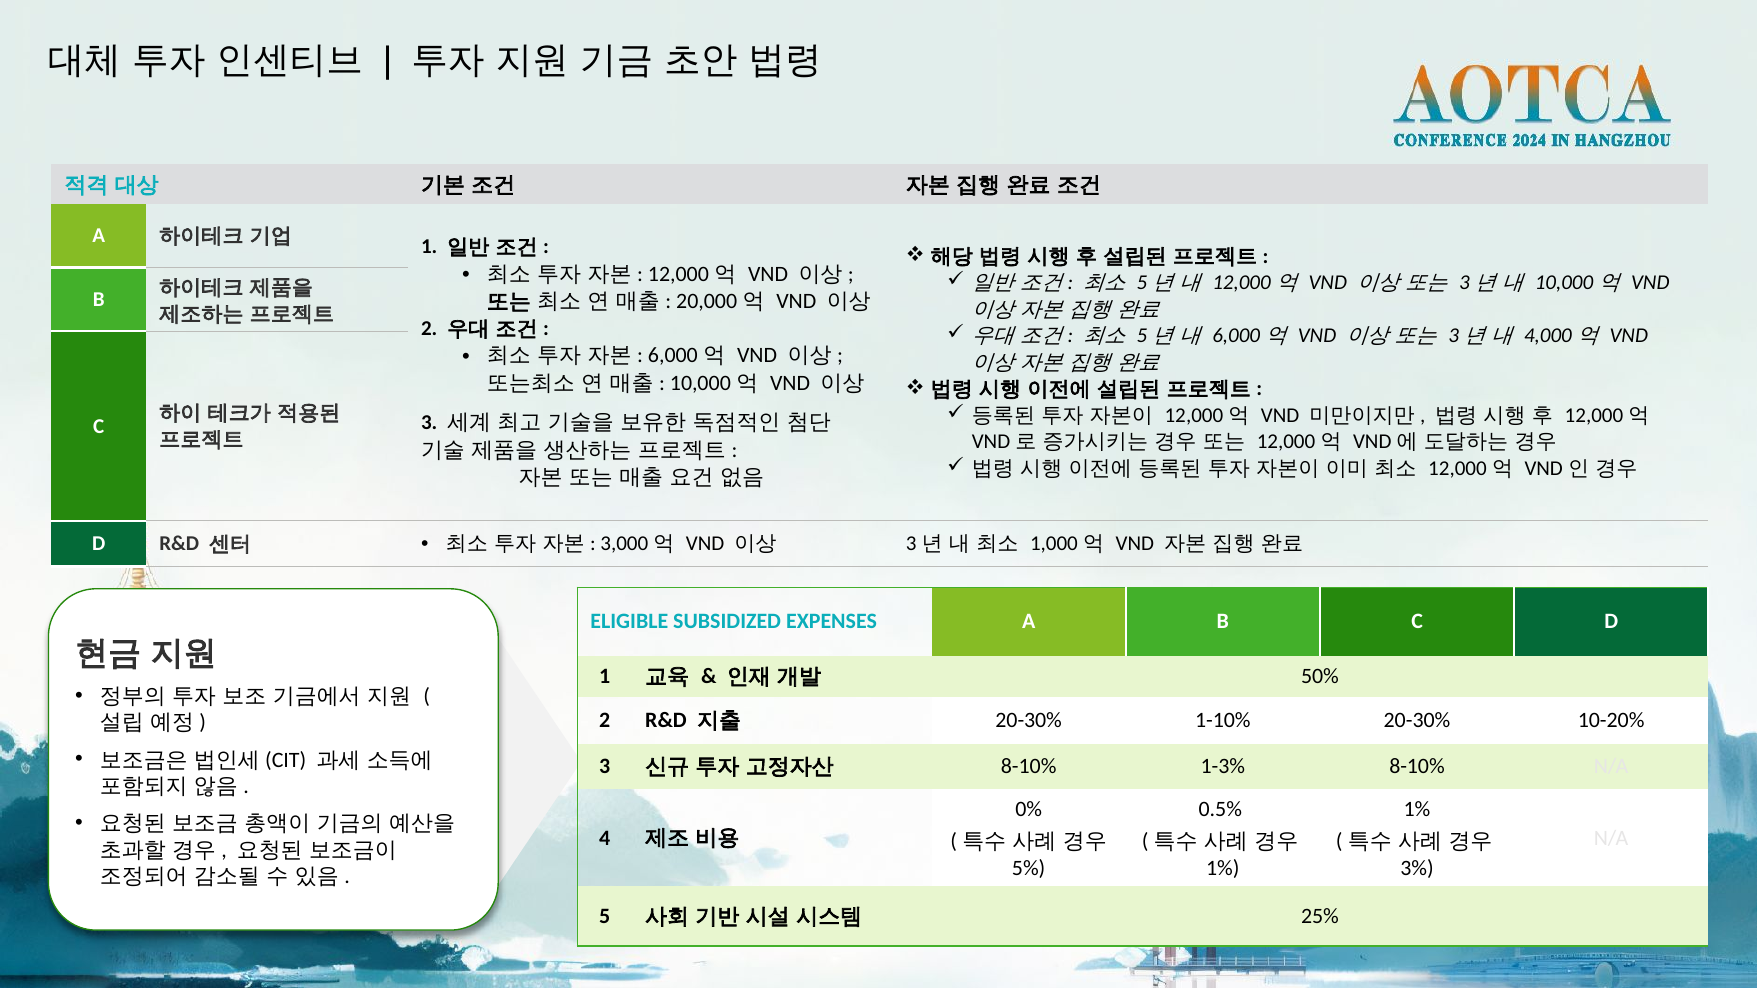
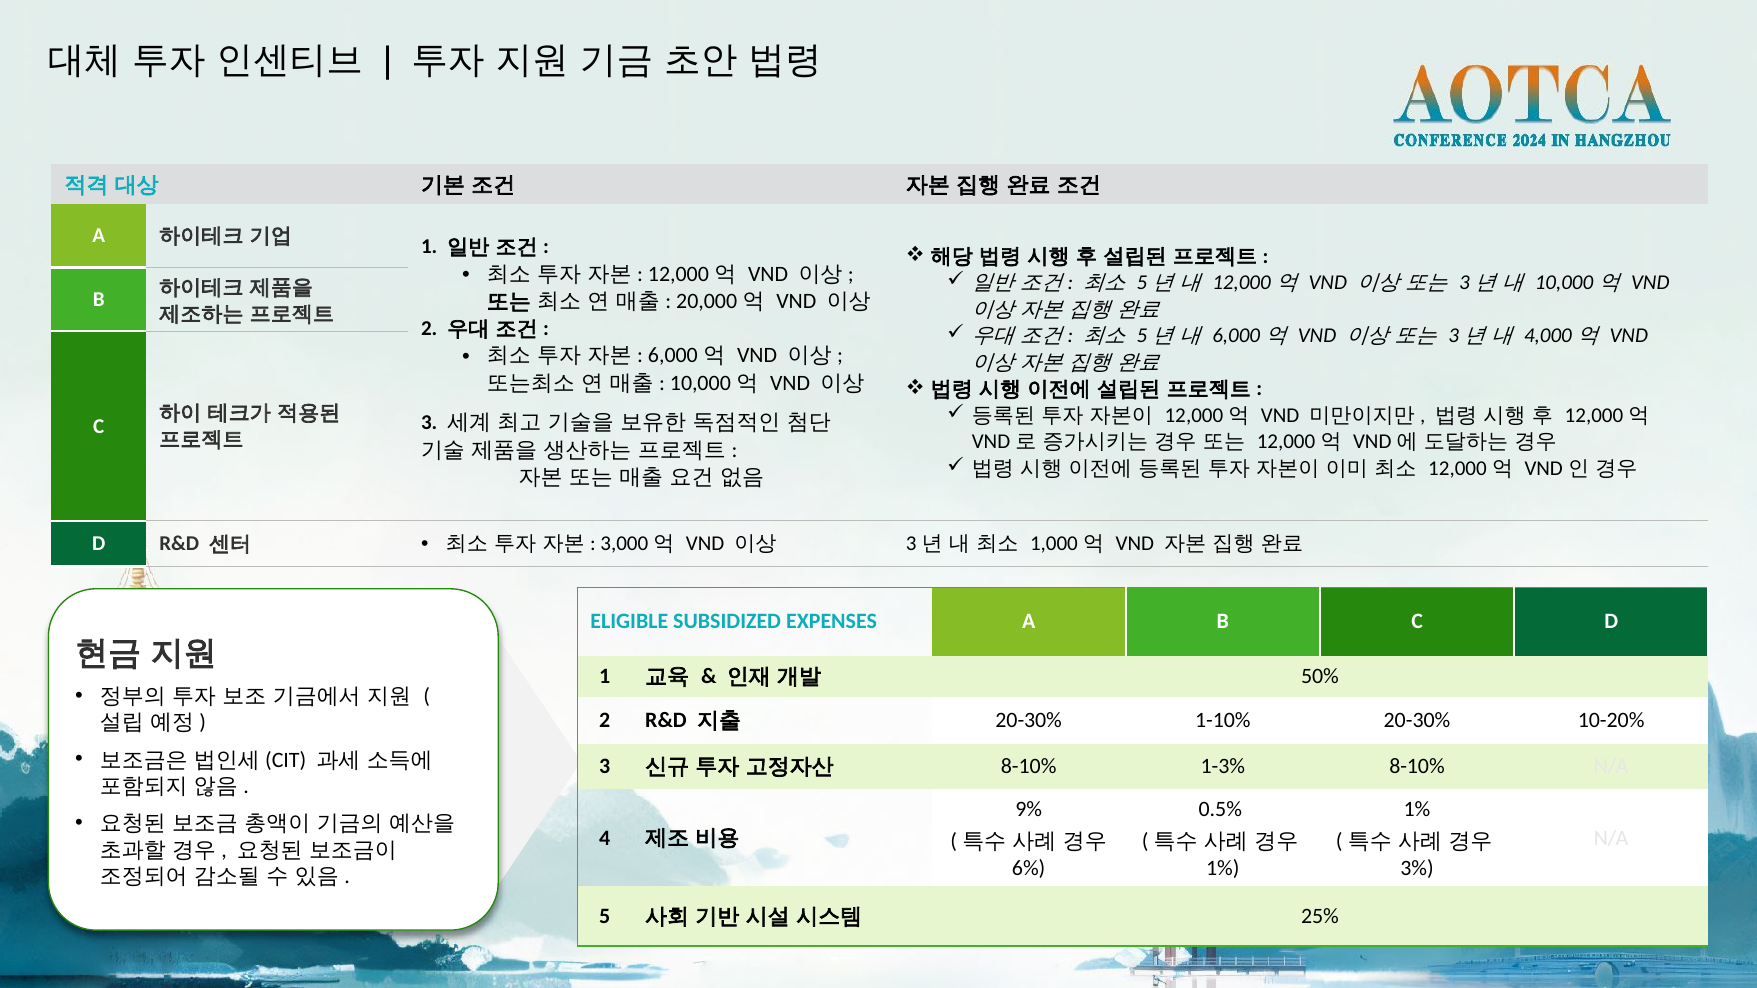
0%: 0% -> 9%
5%: 5% -> 6%
